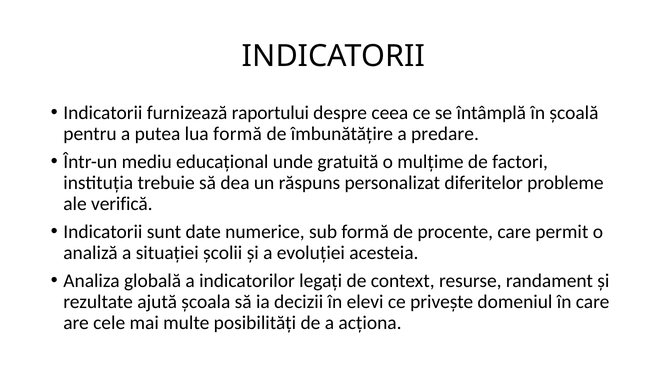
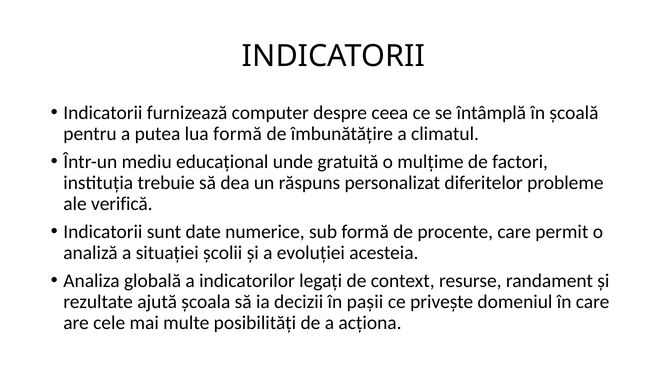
raportului: raportului -> computer
predare: predare -> climatul
elevi: elevi -> pașii
